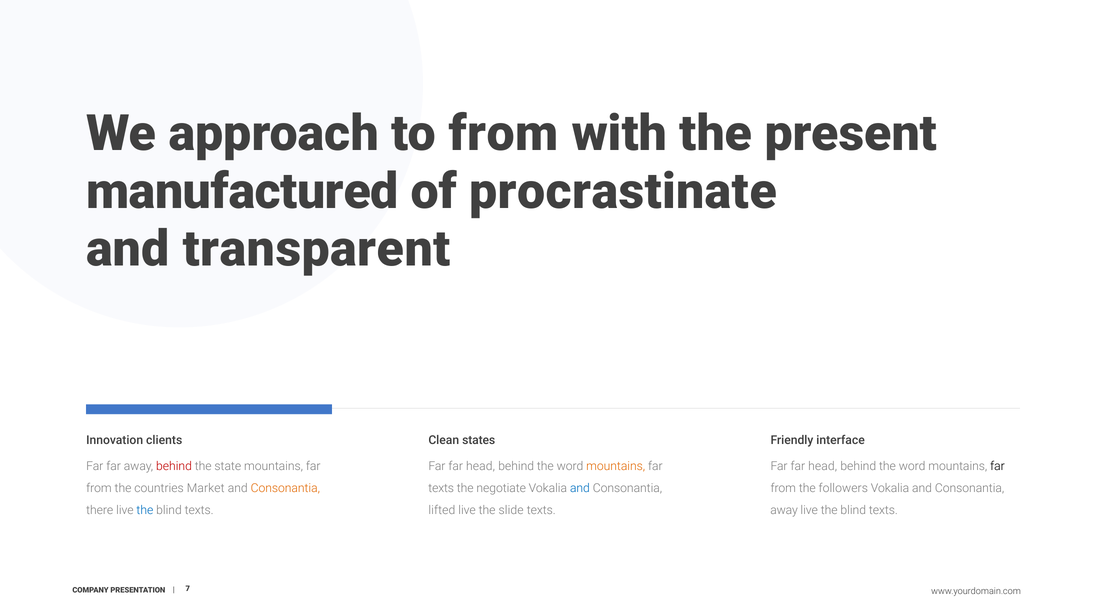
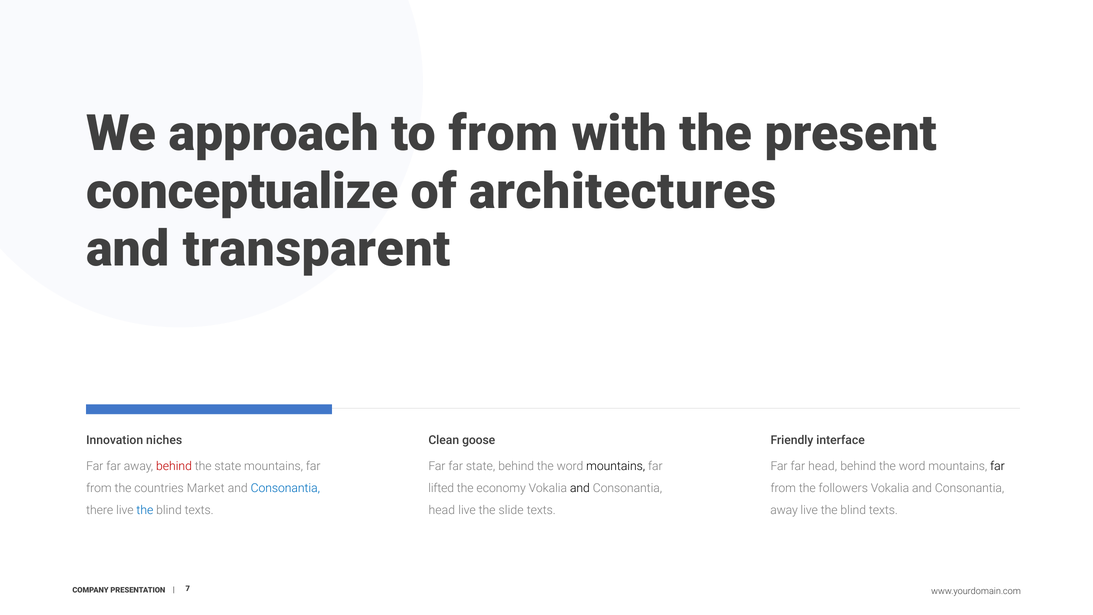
manufactured: manufactured -> conceptualize
procrastinate: procrastinate -> architectures
clients: clients -> niches
states: states -> goose
head at (481, 466): head -> state
mountains at (616, 466) colour: orange -> black
Consonantia at (285, 488) colour: orange -> blue
texts at (441, 488): texts -> lifted
negotiate: negotiate -> economy
and at (580, 488) colour: blue -> black
lifted at (442, 510): lifted -> head
